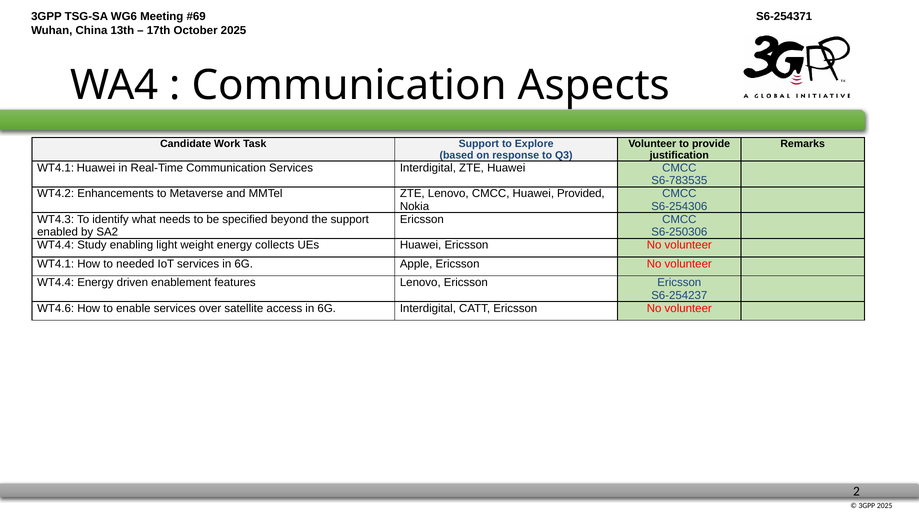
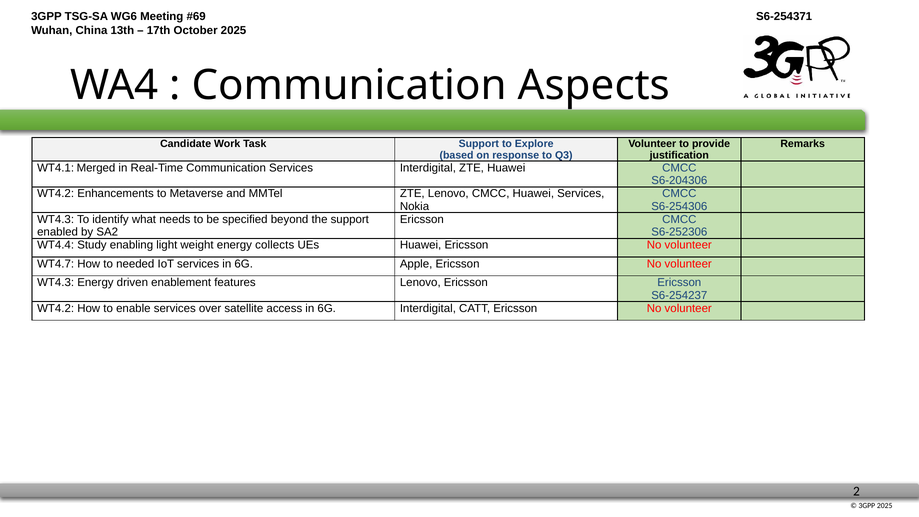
WT4.1 Huawei: Huawei -> Merged
S6-783535: S6-783535 -> S6-204306
Huawei Provided: Provided -> Services
S6-250306: S6-250306 -> S6-252306
WT4.1 at (56, 264): WT4.1 -> WT4.7
WT4.4 at (56, 282): WT4.4 -> WT4.3
WT4.6 at (56, 308): WT4.6 -> WT4.2
